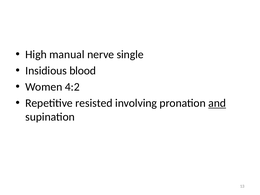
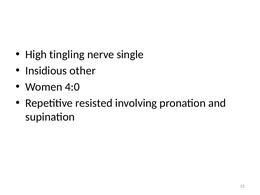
manual: manual -> tingling
blood: blood -> other
4:2: 4:2 -> 4:0
and underline: present -> none
